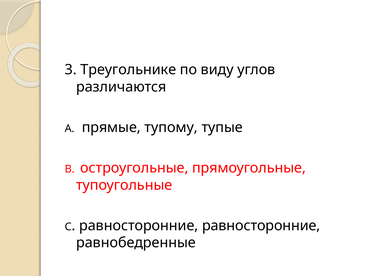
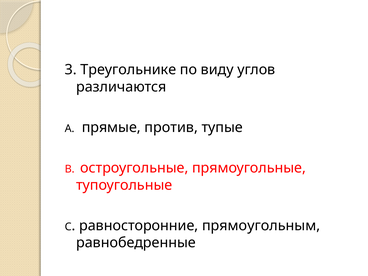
тупому: тупому -> против
равносторонние равносторонние: равносторонние -> прямоугольным
